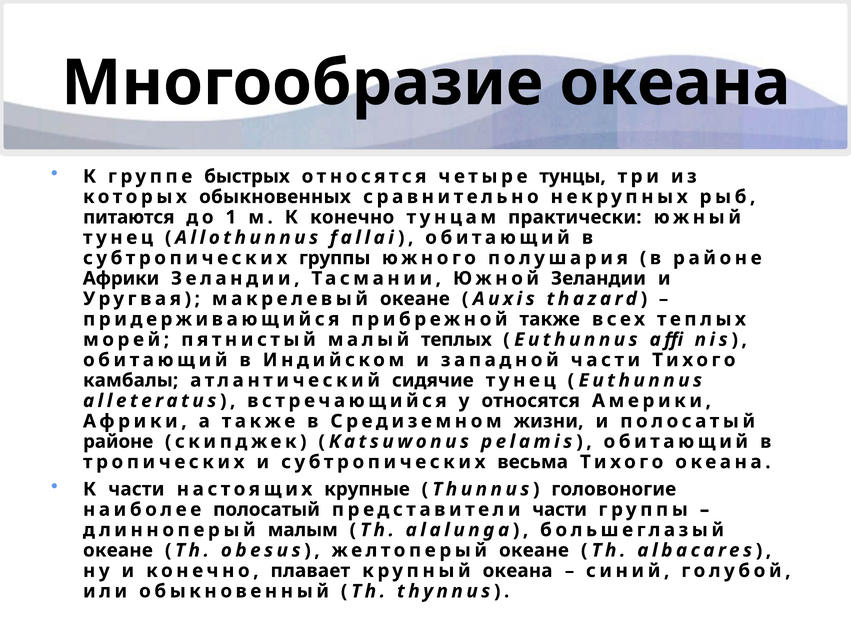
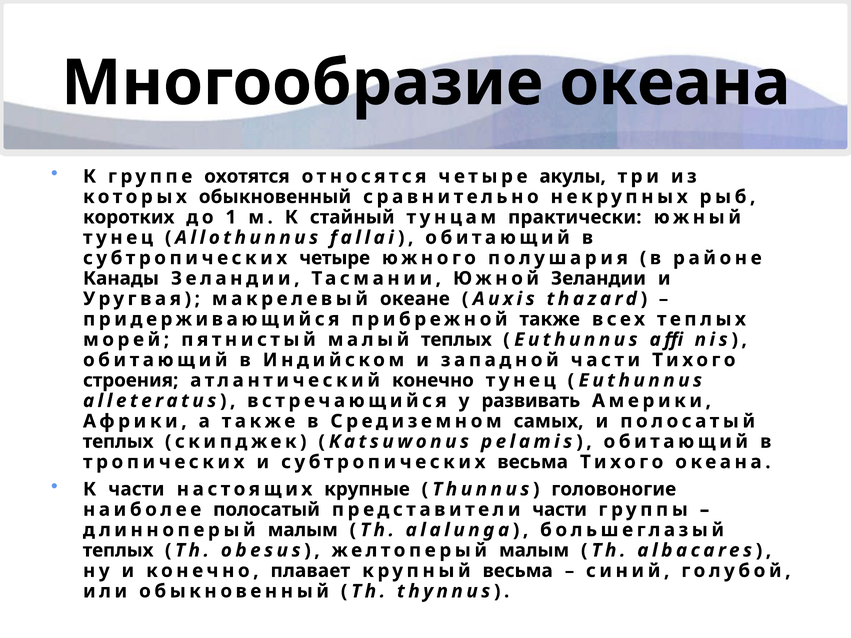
быстрых: быстрых -> охотятся
тунцы: тунцы -> акулы
которых обыкновенных: обыкновенных -> обыкновенный
питаются: питаются -> коротких
К конечно: конечно -> стайный
субтропических группы: группы -> четыре
Африки at (121, 279): Африки -> Канады
камбалы: камбалы -> строения
атлантический сидячие: сидячие -> конечно
у относятся: относятся -> развивать
жизни: жизни -> самых
районе at (118, 442): районе -> теплых
океане at (118, 551): океане -> теплых
желтоперый океане: океане -> малым
крупный океана: океана -> весьма
